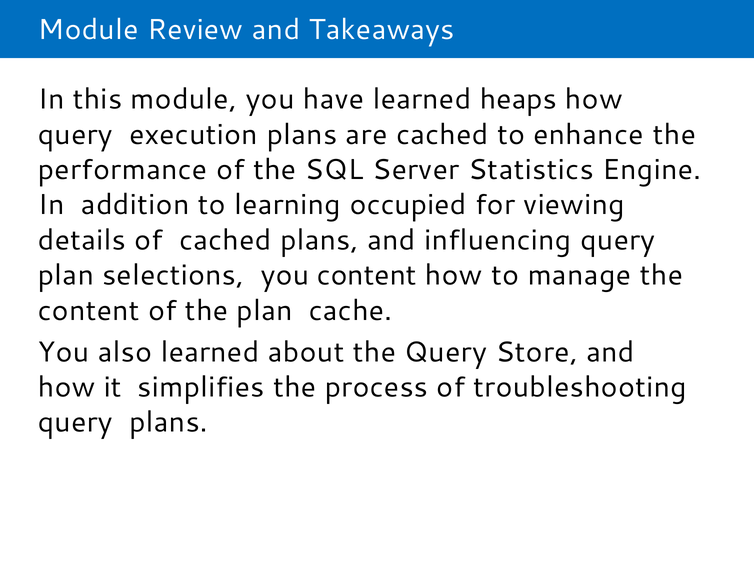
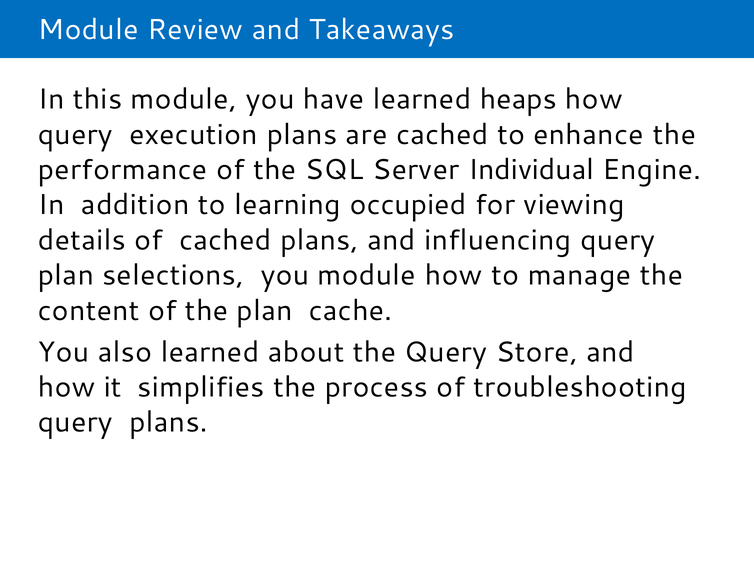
Statistics: Statistics -> Individual
you content: content -> module
